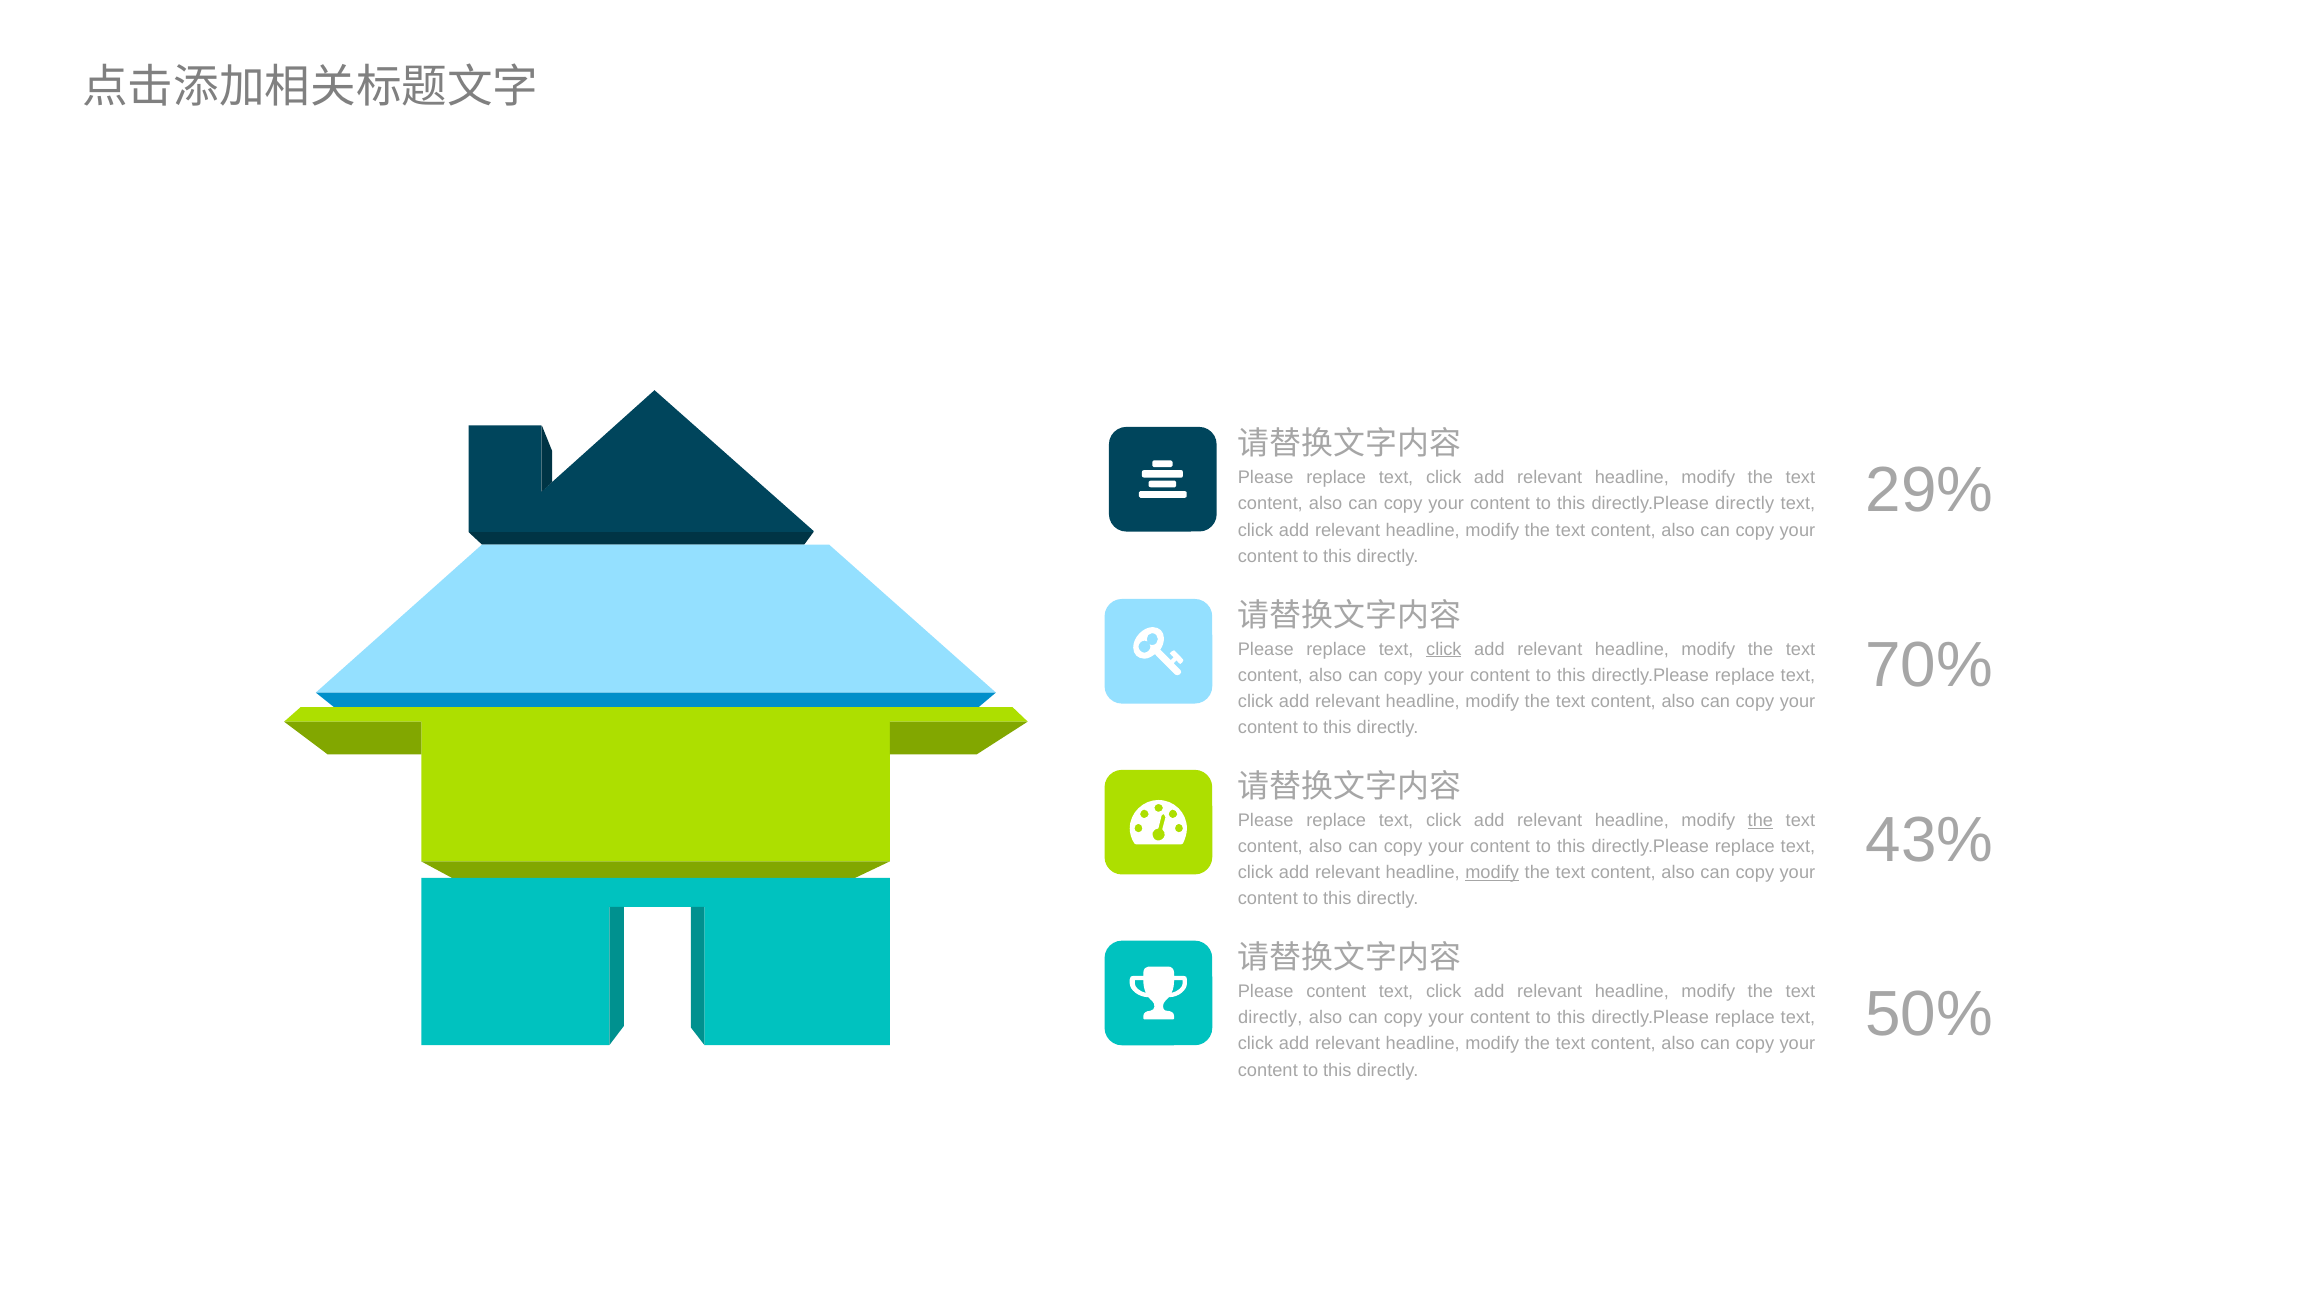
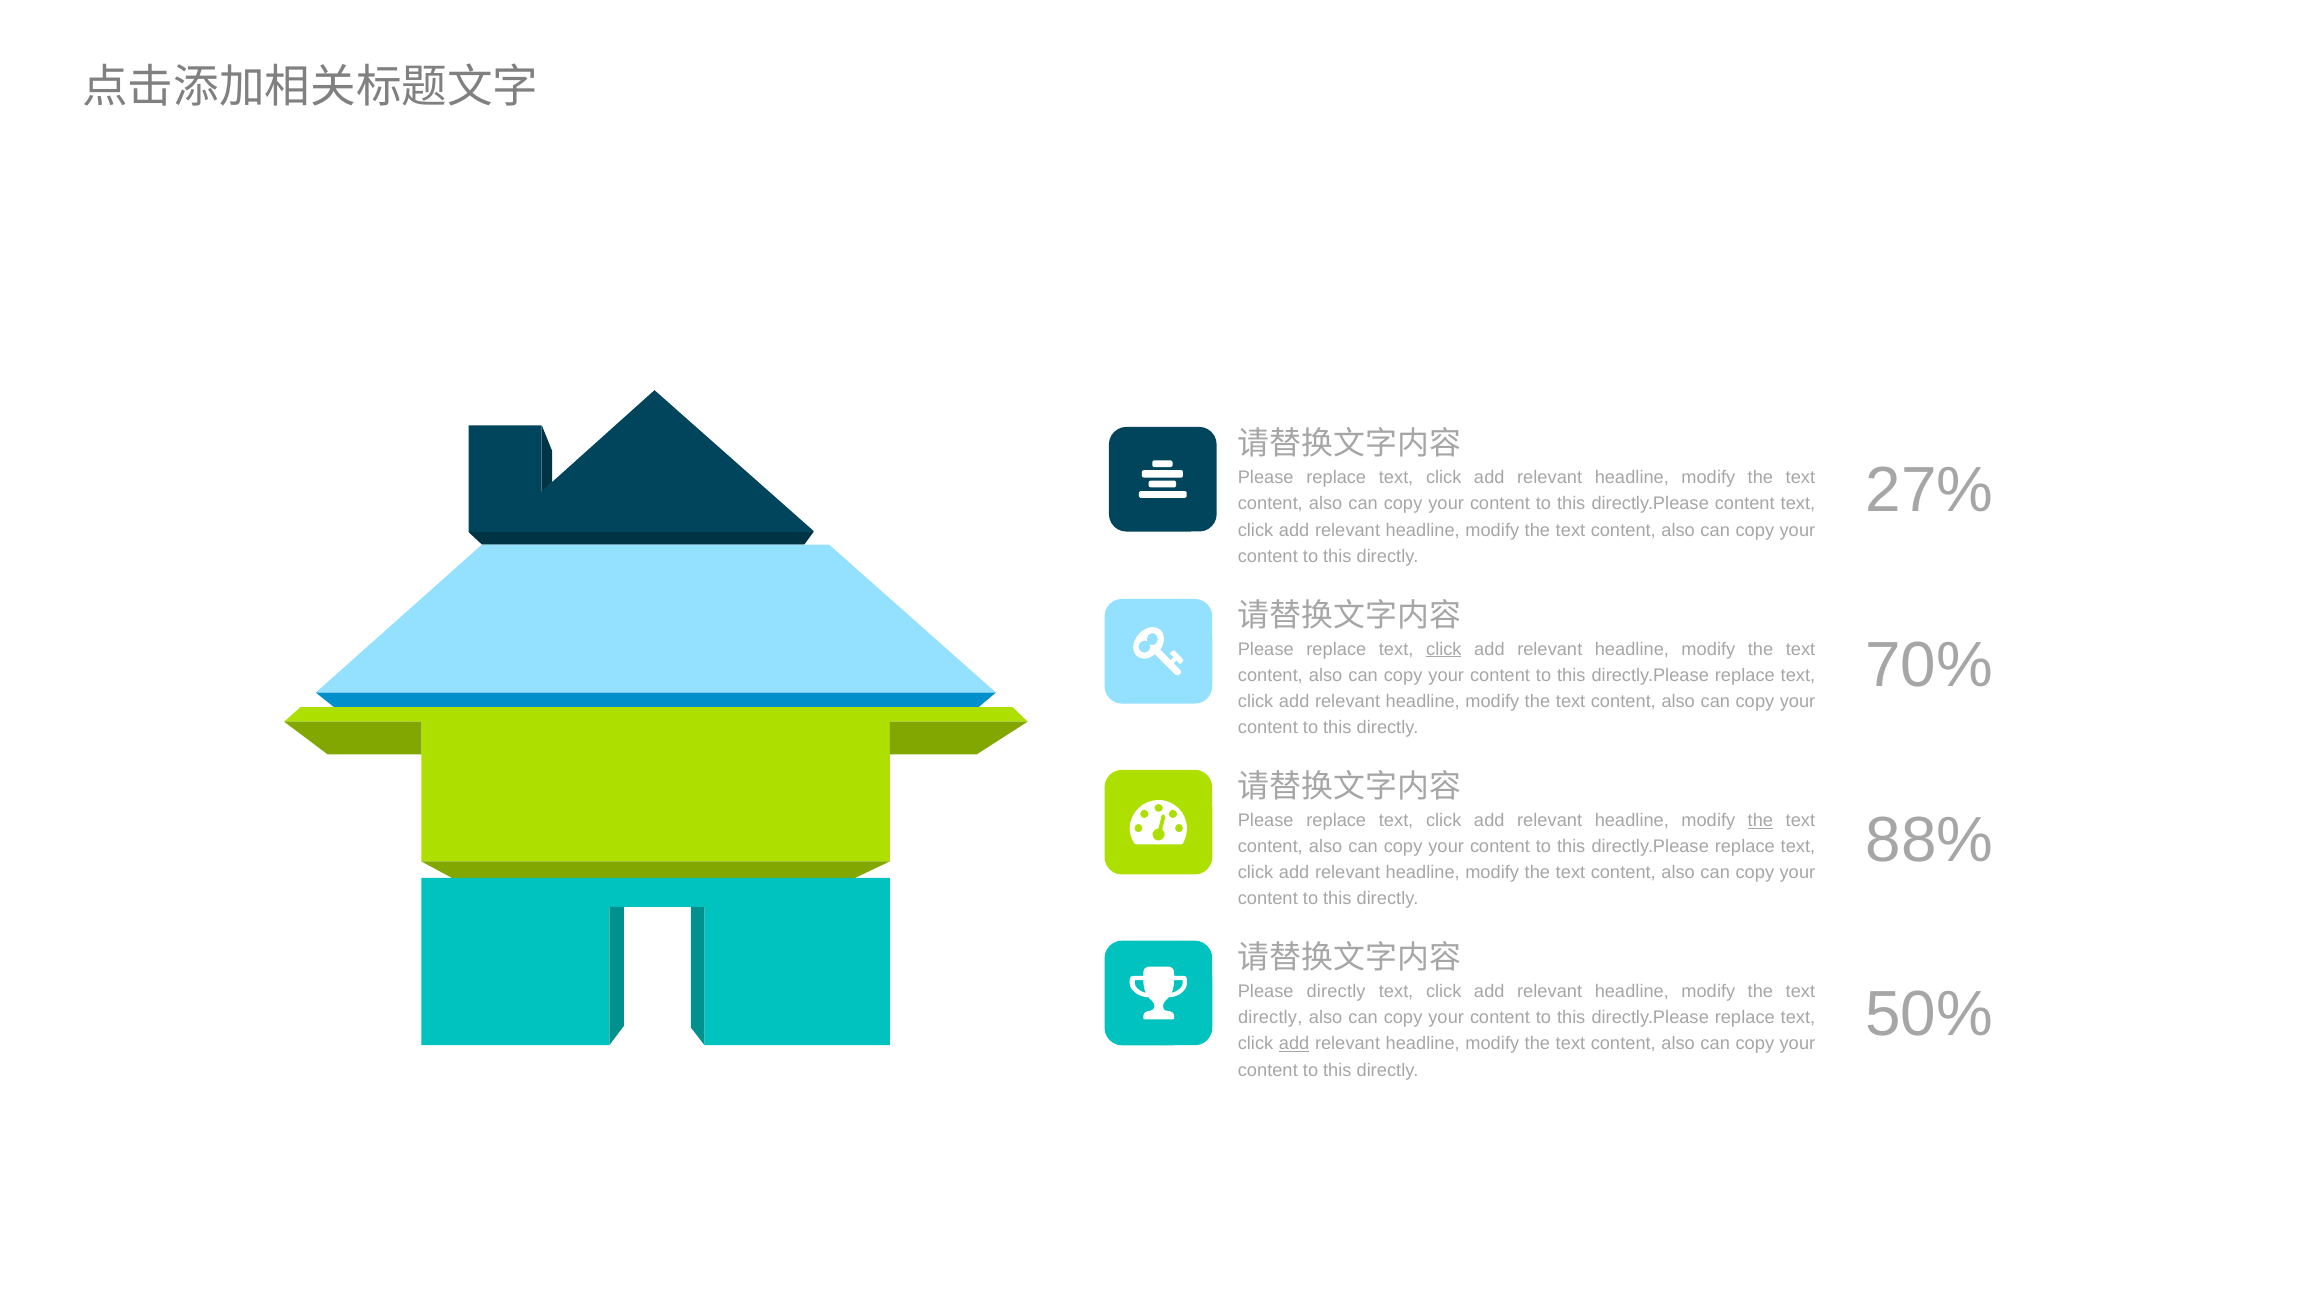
29%: 29% -> 27%
directly.Please directly: directly -> content
43%: 43% -> 88%
modify at (1492, 873) underline: present -> none
Please content: content -> directly
add at (1294, 1044) underline: none -> present
